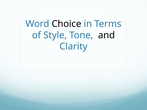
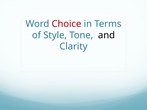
Choice colour: black -> red
